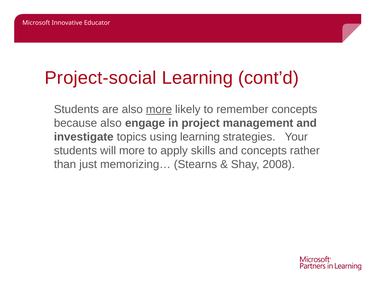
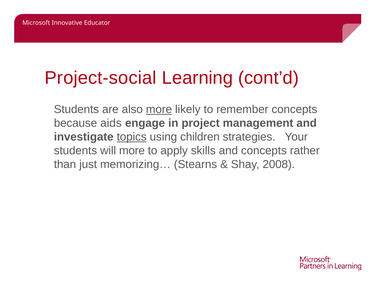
because also: also -> aids
topics underline: none -> present
using learning: learning -> children
